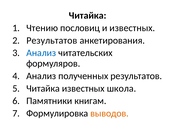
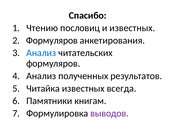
Читайка at (88, 15): Читайка -> Спасибо
Результатов at (52, 40): Результатов -> Формуляров
школа: школа -> всегда
выводов colour: orange -> purple
